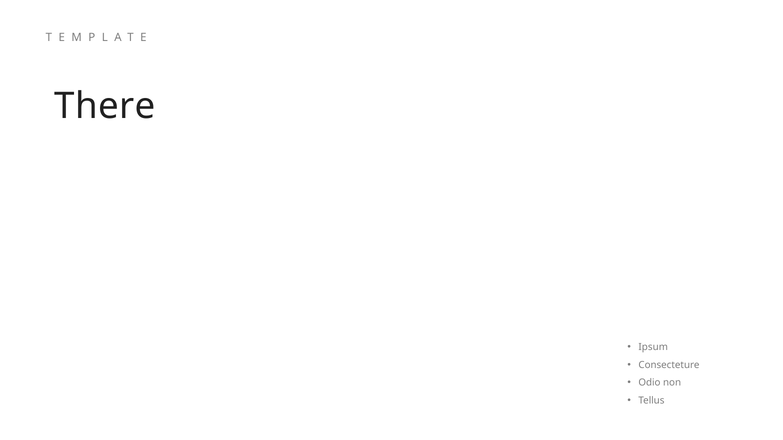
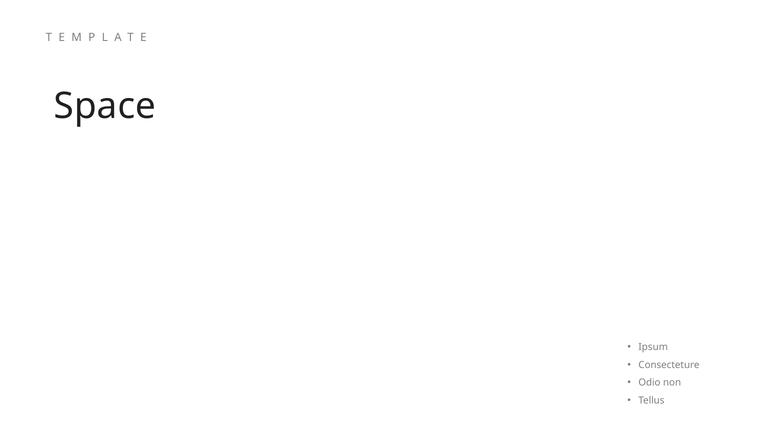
There: There -> Space
